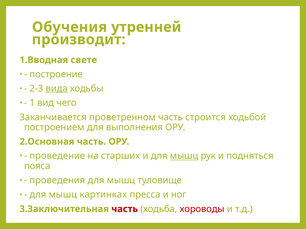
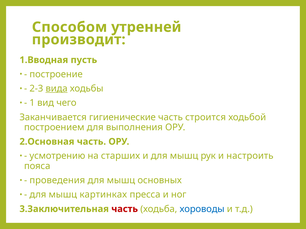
Обучения: Обучения -> Способом
свете: свете -> пусть
проветренном: проветренном -> гигиенические
проведение: проведение -> усмотрению
мышц at (184, 156) underline: present -> none
подняться: подняться -> настроить
туловище: туловище -> основных
хороводы colour: red -> blue
